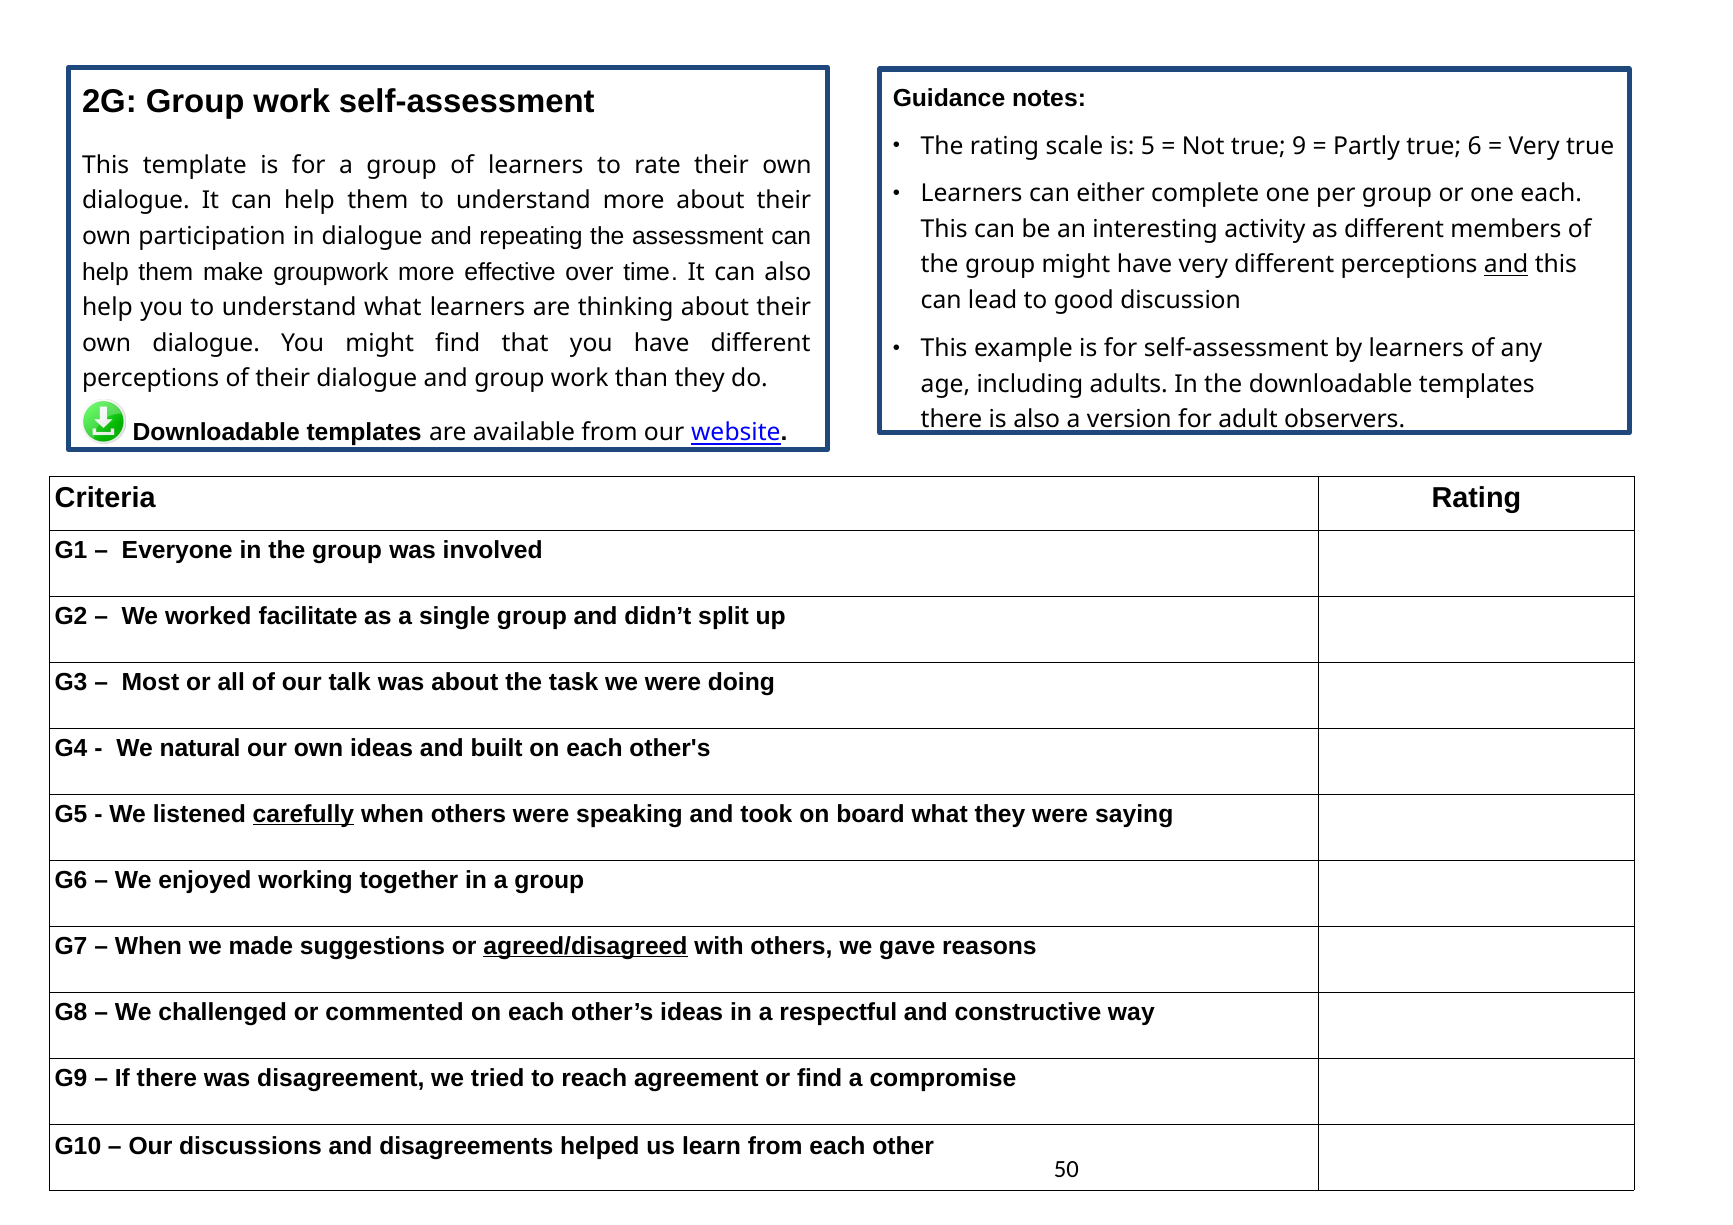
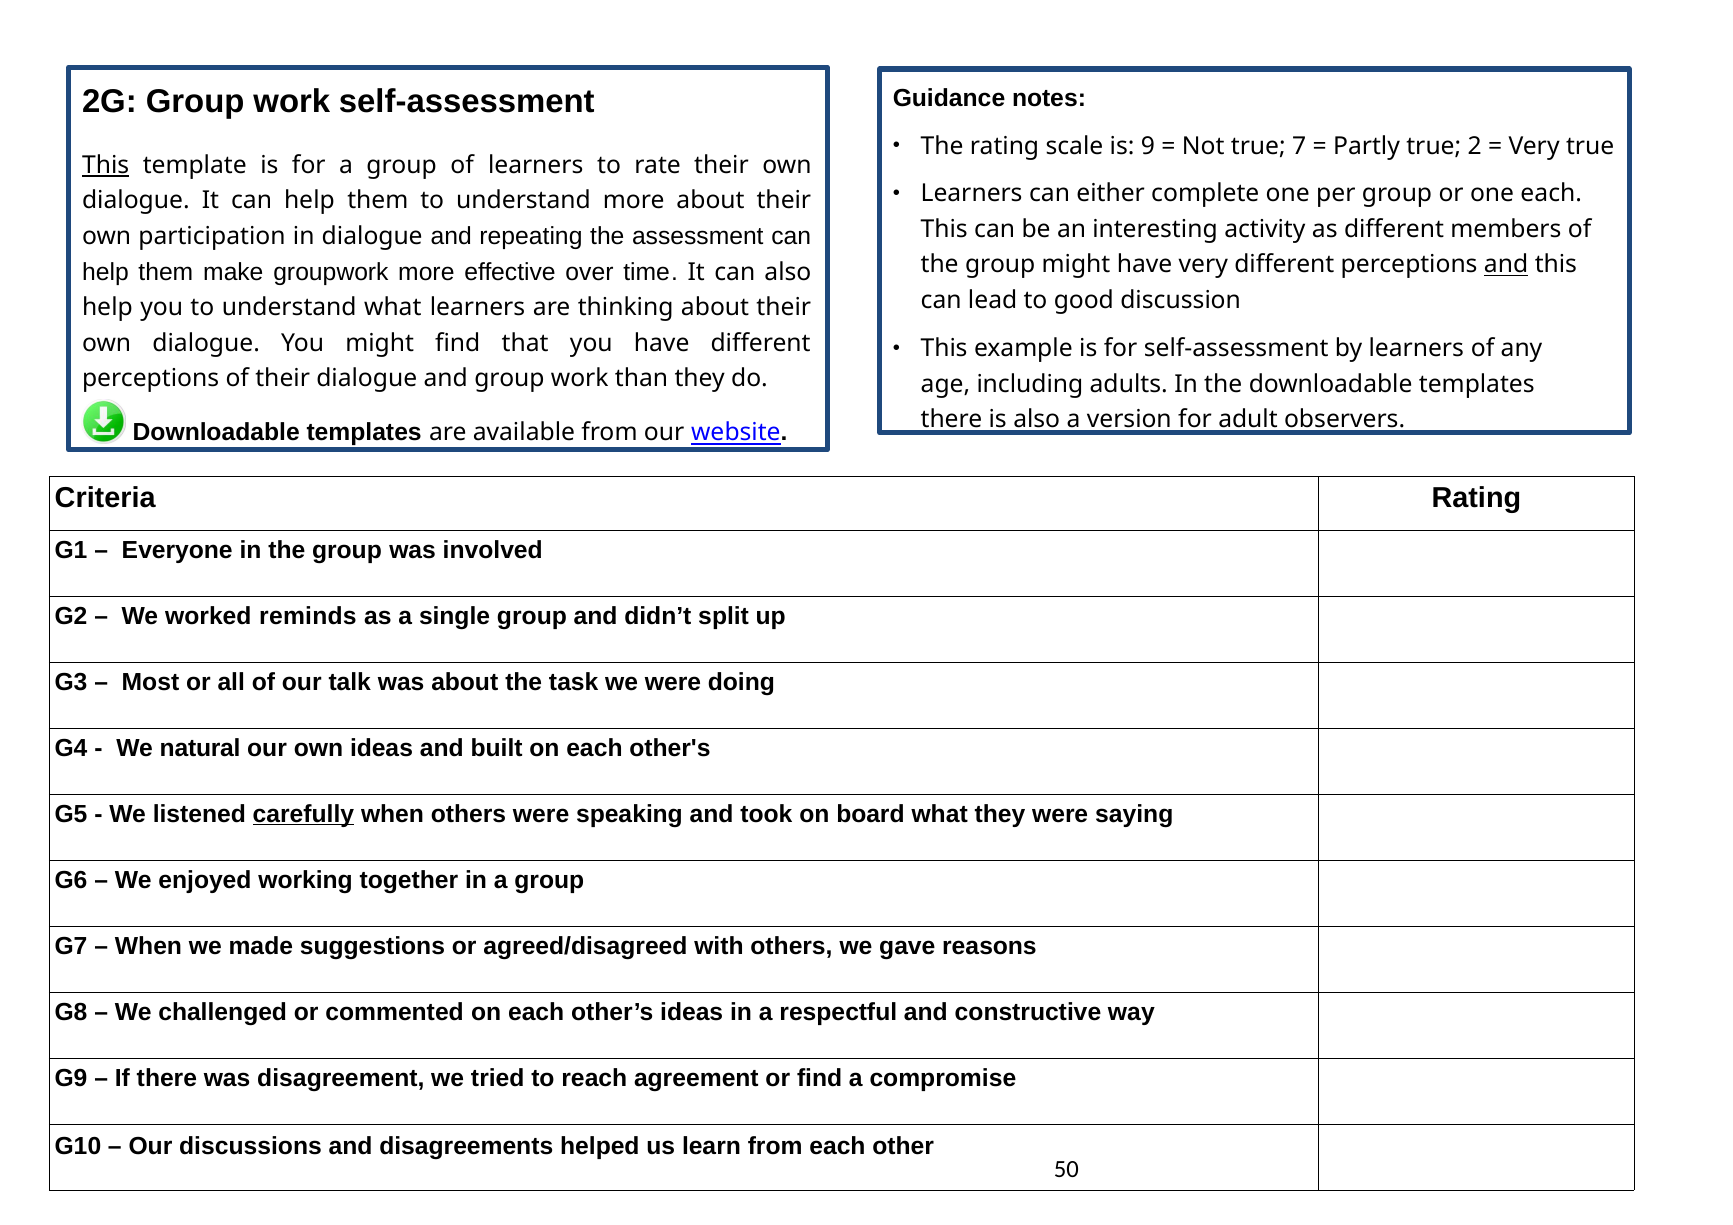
5: 5 -> 9
9: 9 -> 7
6: 6 -> 2
This at (106, 165) underline: none -> present
facilitate: facilitate -> reminds
agreed/disagreed underline: present -> none
